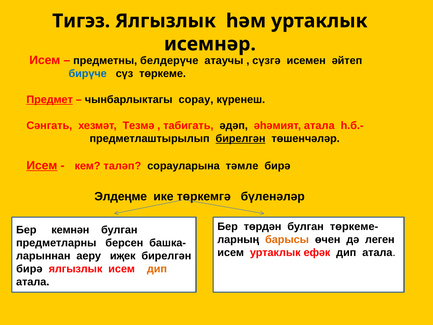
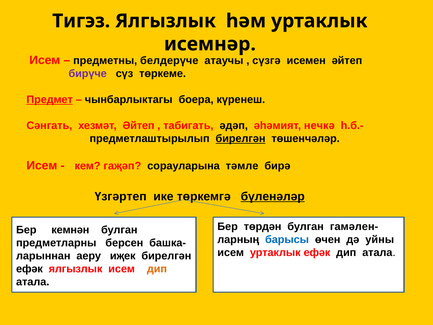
бирүче colour: blue -> purple
сорау: сорау -> боера
хезмәт Тезмә: Тезмә -> Әйтеп
әһәмият атала: атала -> нечкә
Исем at (42, 165) underline: present -> none
таләп: таләп -> гаҗәп
Элдеңме: Элдеңме -> Үзгәртеп
бүленәләр underline: none -> present
төркеме-: төркеме- -> гамәлен-
барысы colour: orange -> blue
леген: леген -> уйны
бирә at (29, 269): бирә -> ефәк
